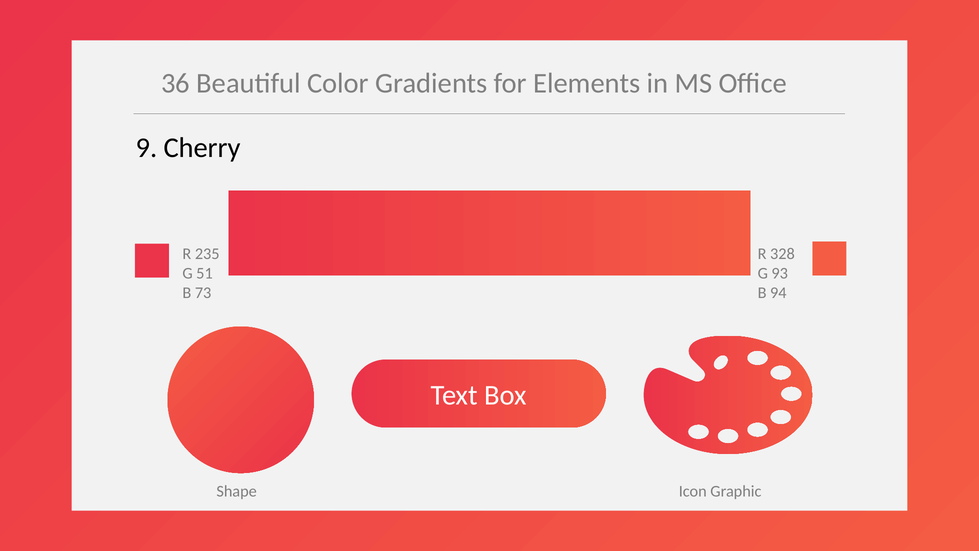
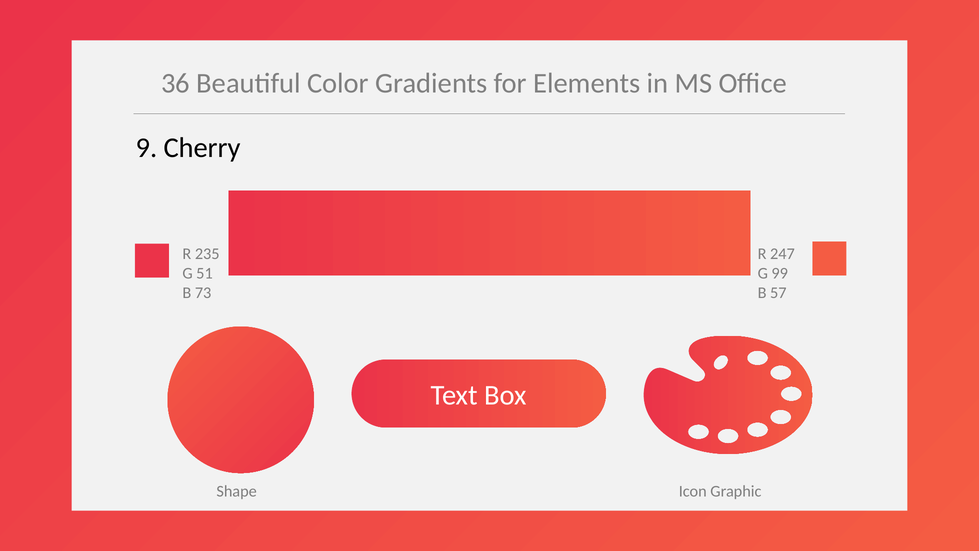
328: 328 -> 247
93: 93 -> 99
94: 94 -> 57
